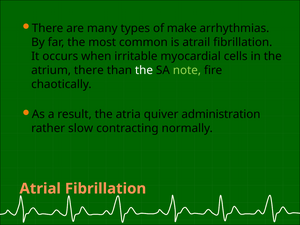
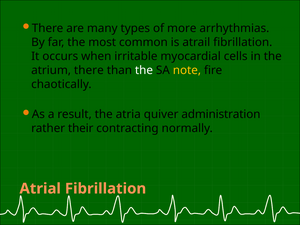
make: make -> more
note colour: light green -> yellow
slow: slow -> their
